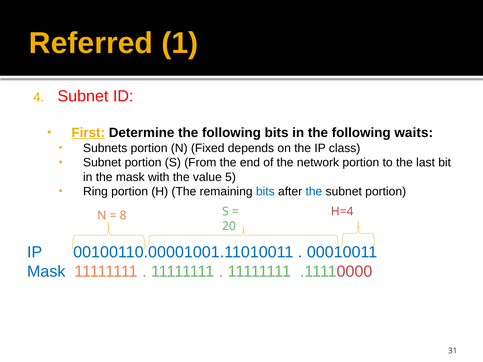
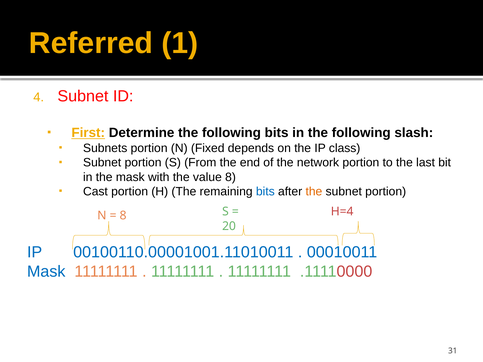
waits: waits -> slash
value 5: 5 -> 8
Ring: Ring -> Cast
the at (314, 192) colour: blue -> orange
